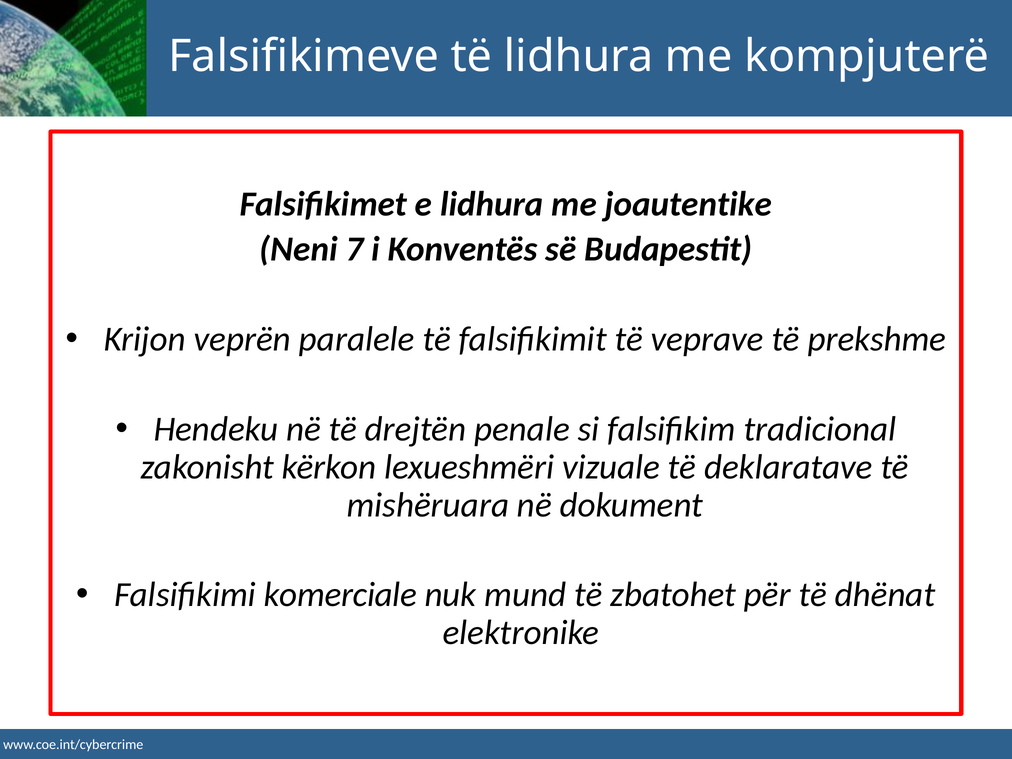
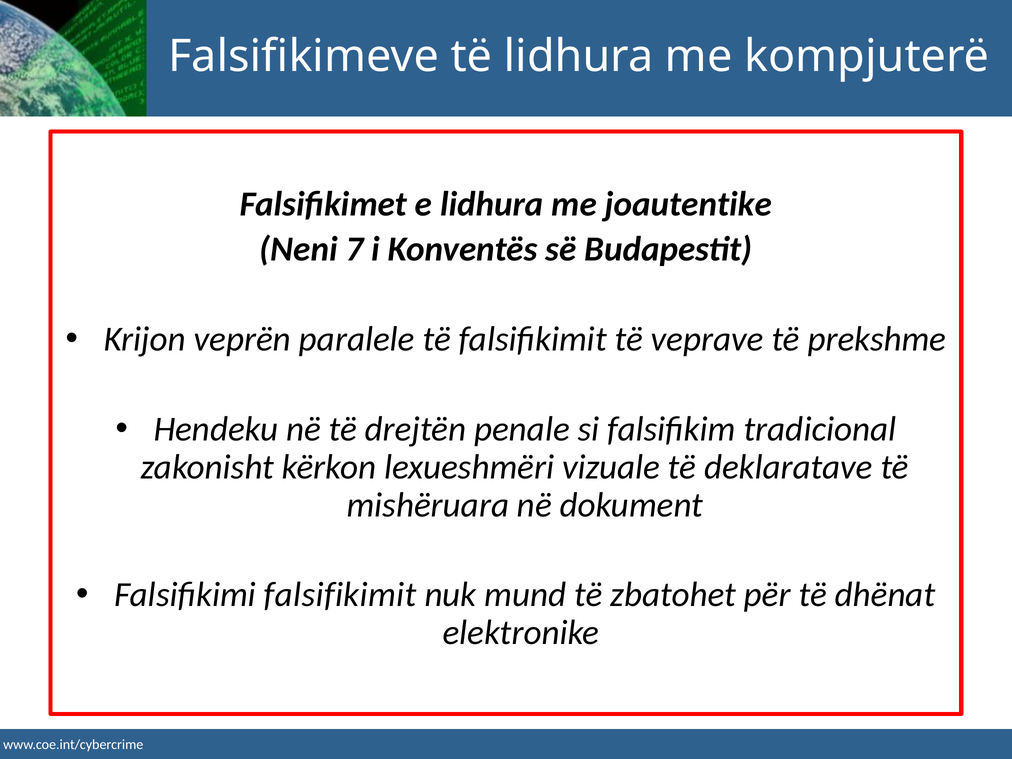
Falsifikimi komerciale: komerciale -> falsifikimit
